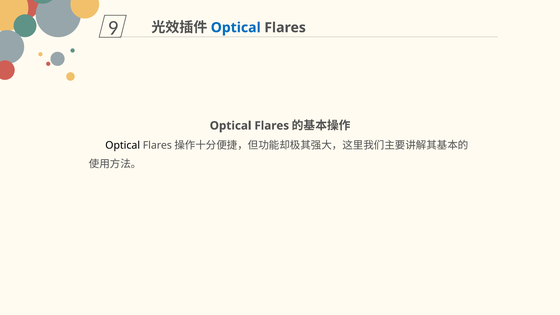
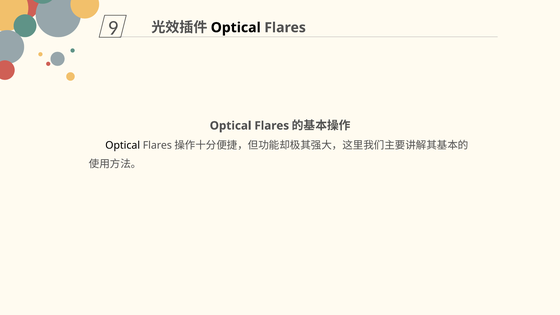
Optical at (236, 28) colour: blue -> black
